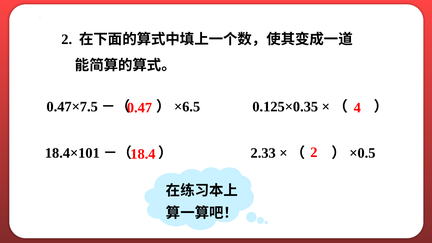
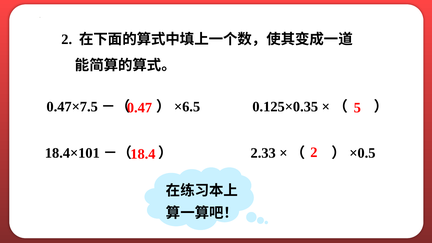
4: 4 -> 5
